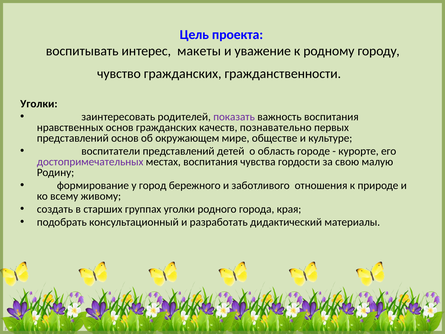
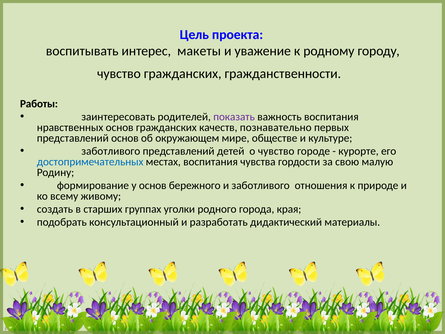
Уголки at (39, 104): Уголки -> Работы
воспитатели at (111, 151): воспитатели -> заботливого
о область: область -> чувство
достопримечательных colour: purple -> blue
у город: город -> основ
